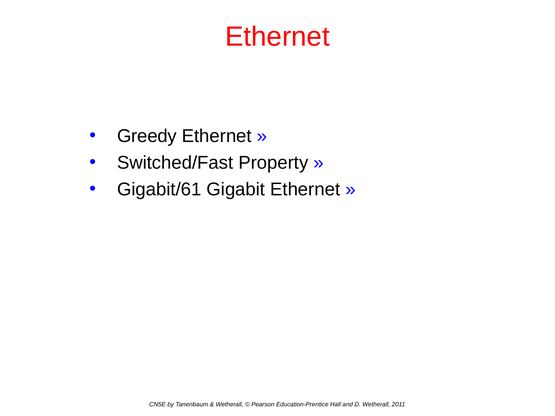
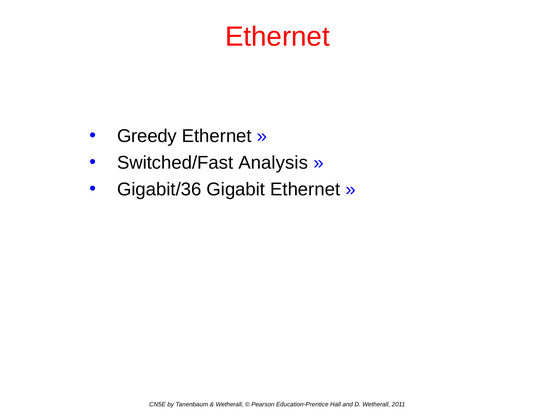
Property: Property -> Analysis
Gigabit/61: Gigabit/61 -> Gigabit/36
